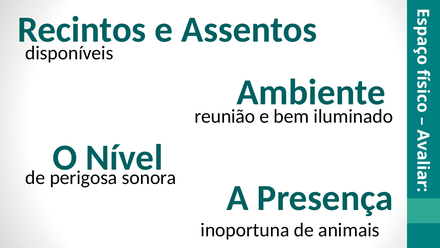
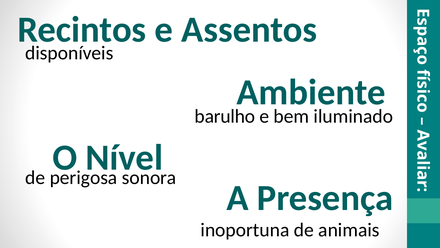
reunião: reunião -> barulho
